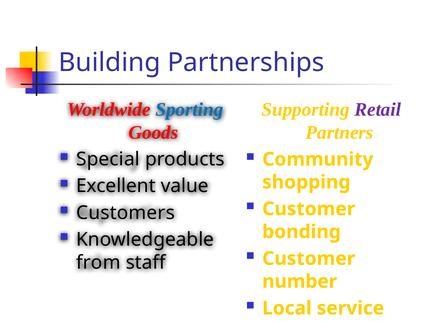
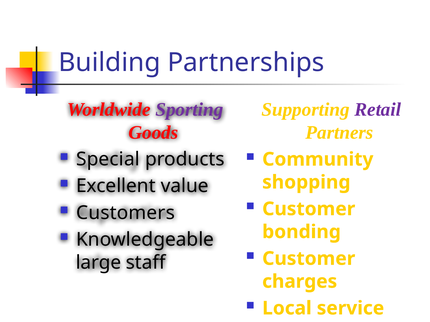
Sporting colour: blue -> purple
from: from -> large
number: number -> charges
